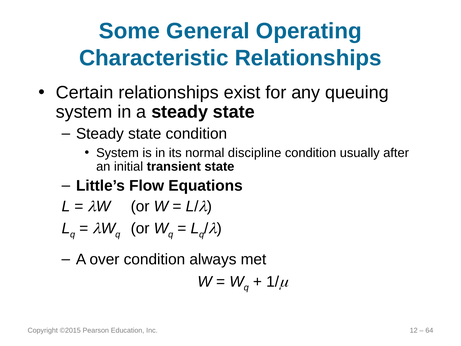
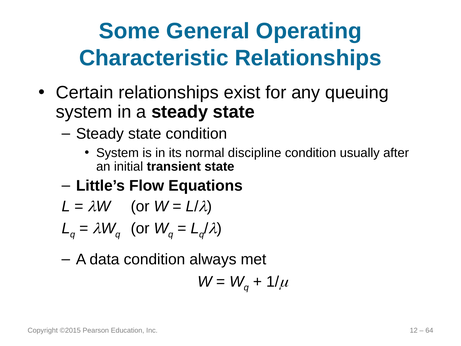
over: over -> data
